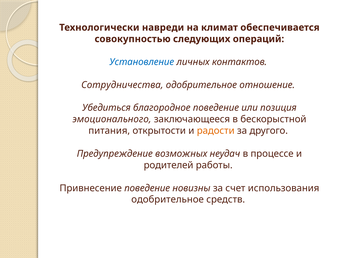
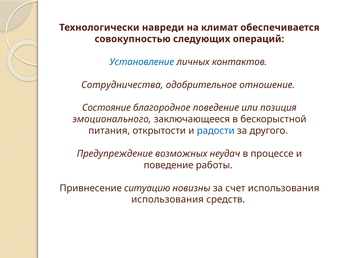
Убедиться: Убедиться -> Состояние
радости colour: orange -> blue
родителей at (169, 165): родителей -> поведение
Привнесение поведение: поведение -> ситуацию
одобрительное at (168, 200): одобрительное -> использования
